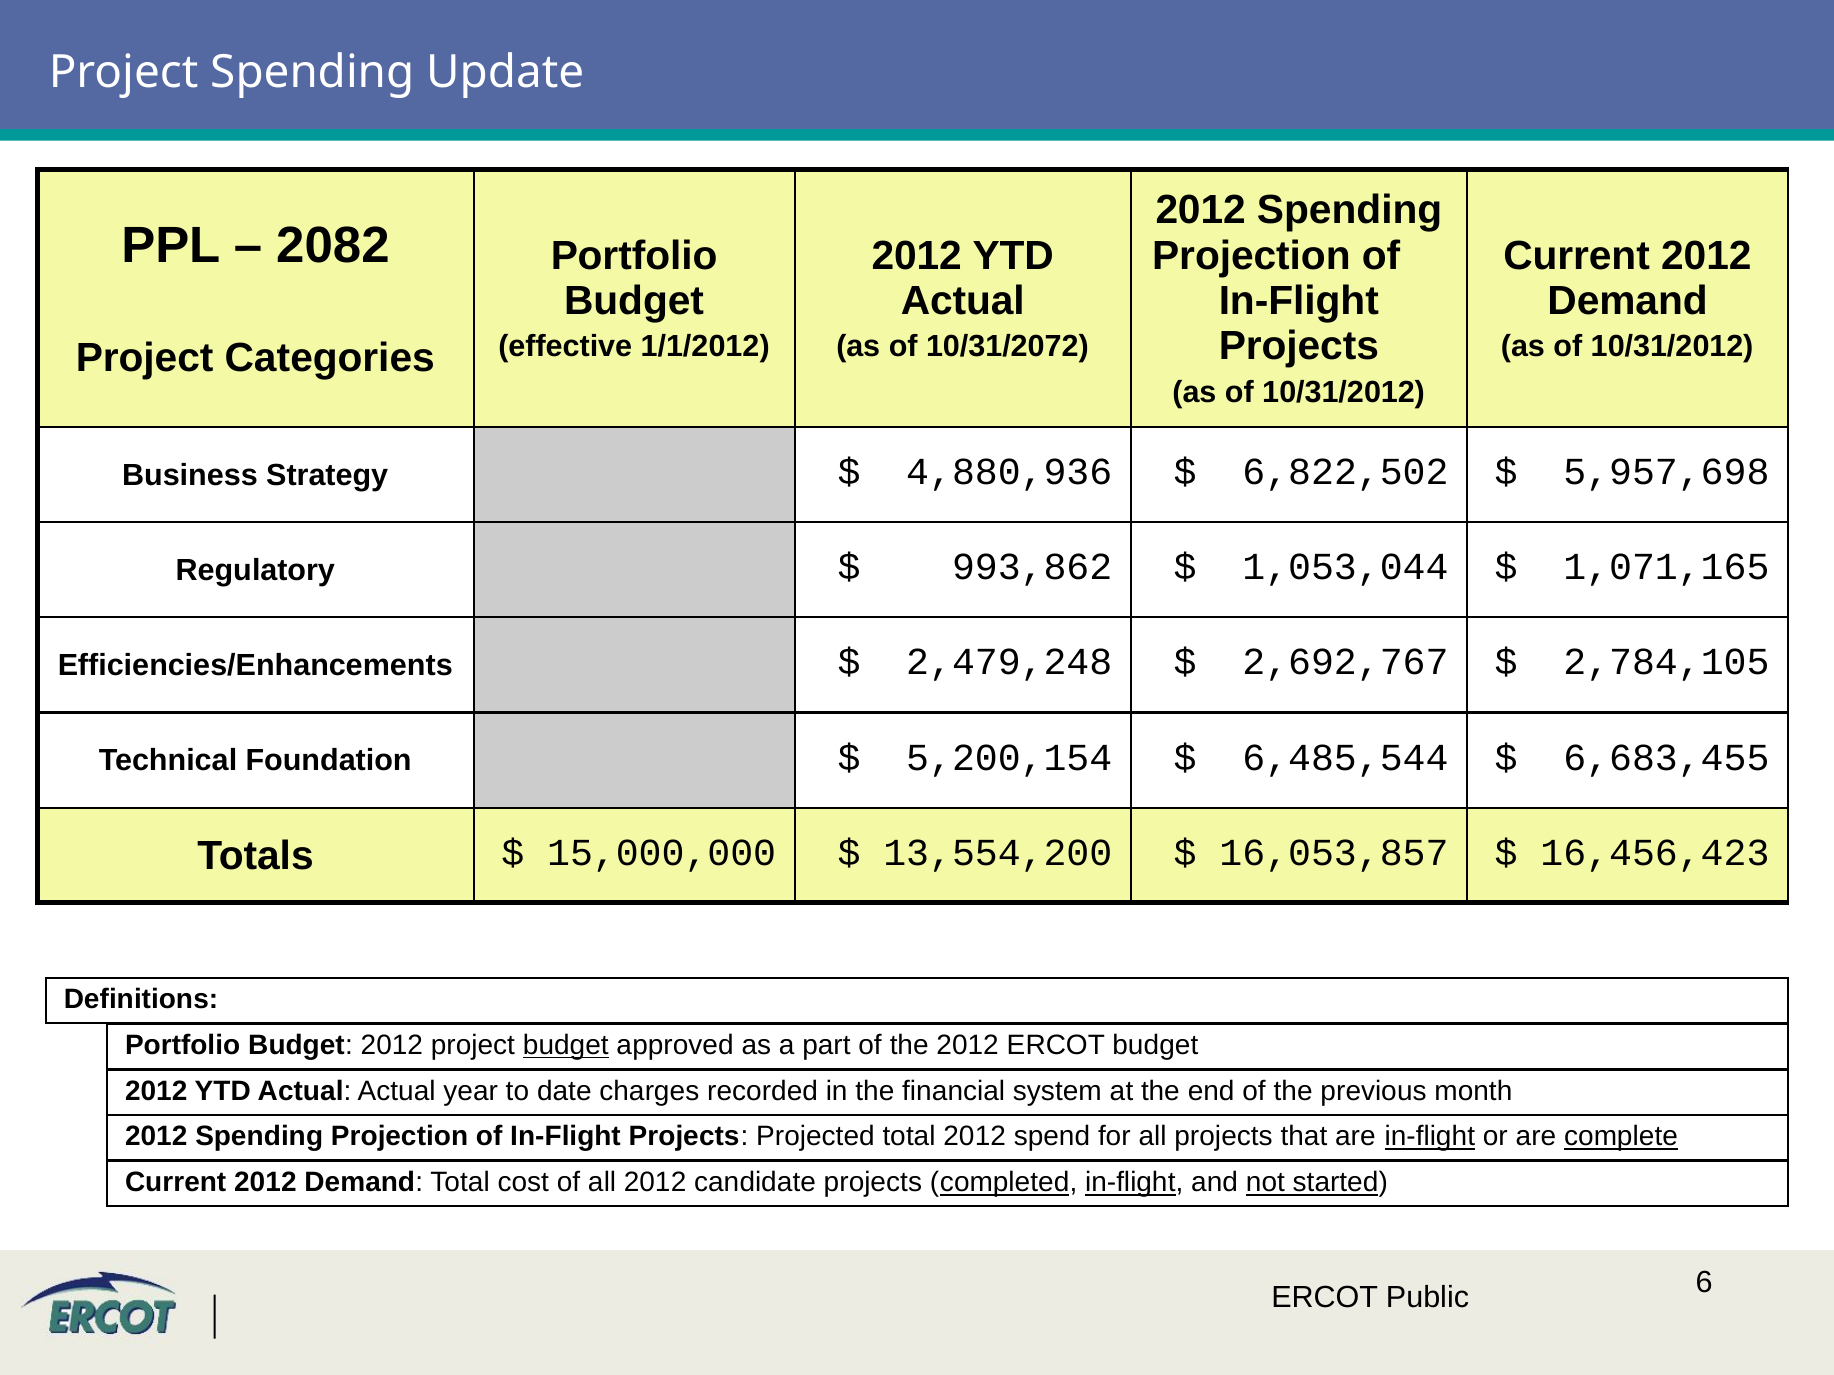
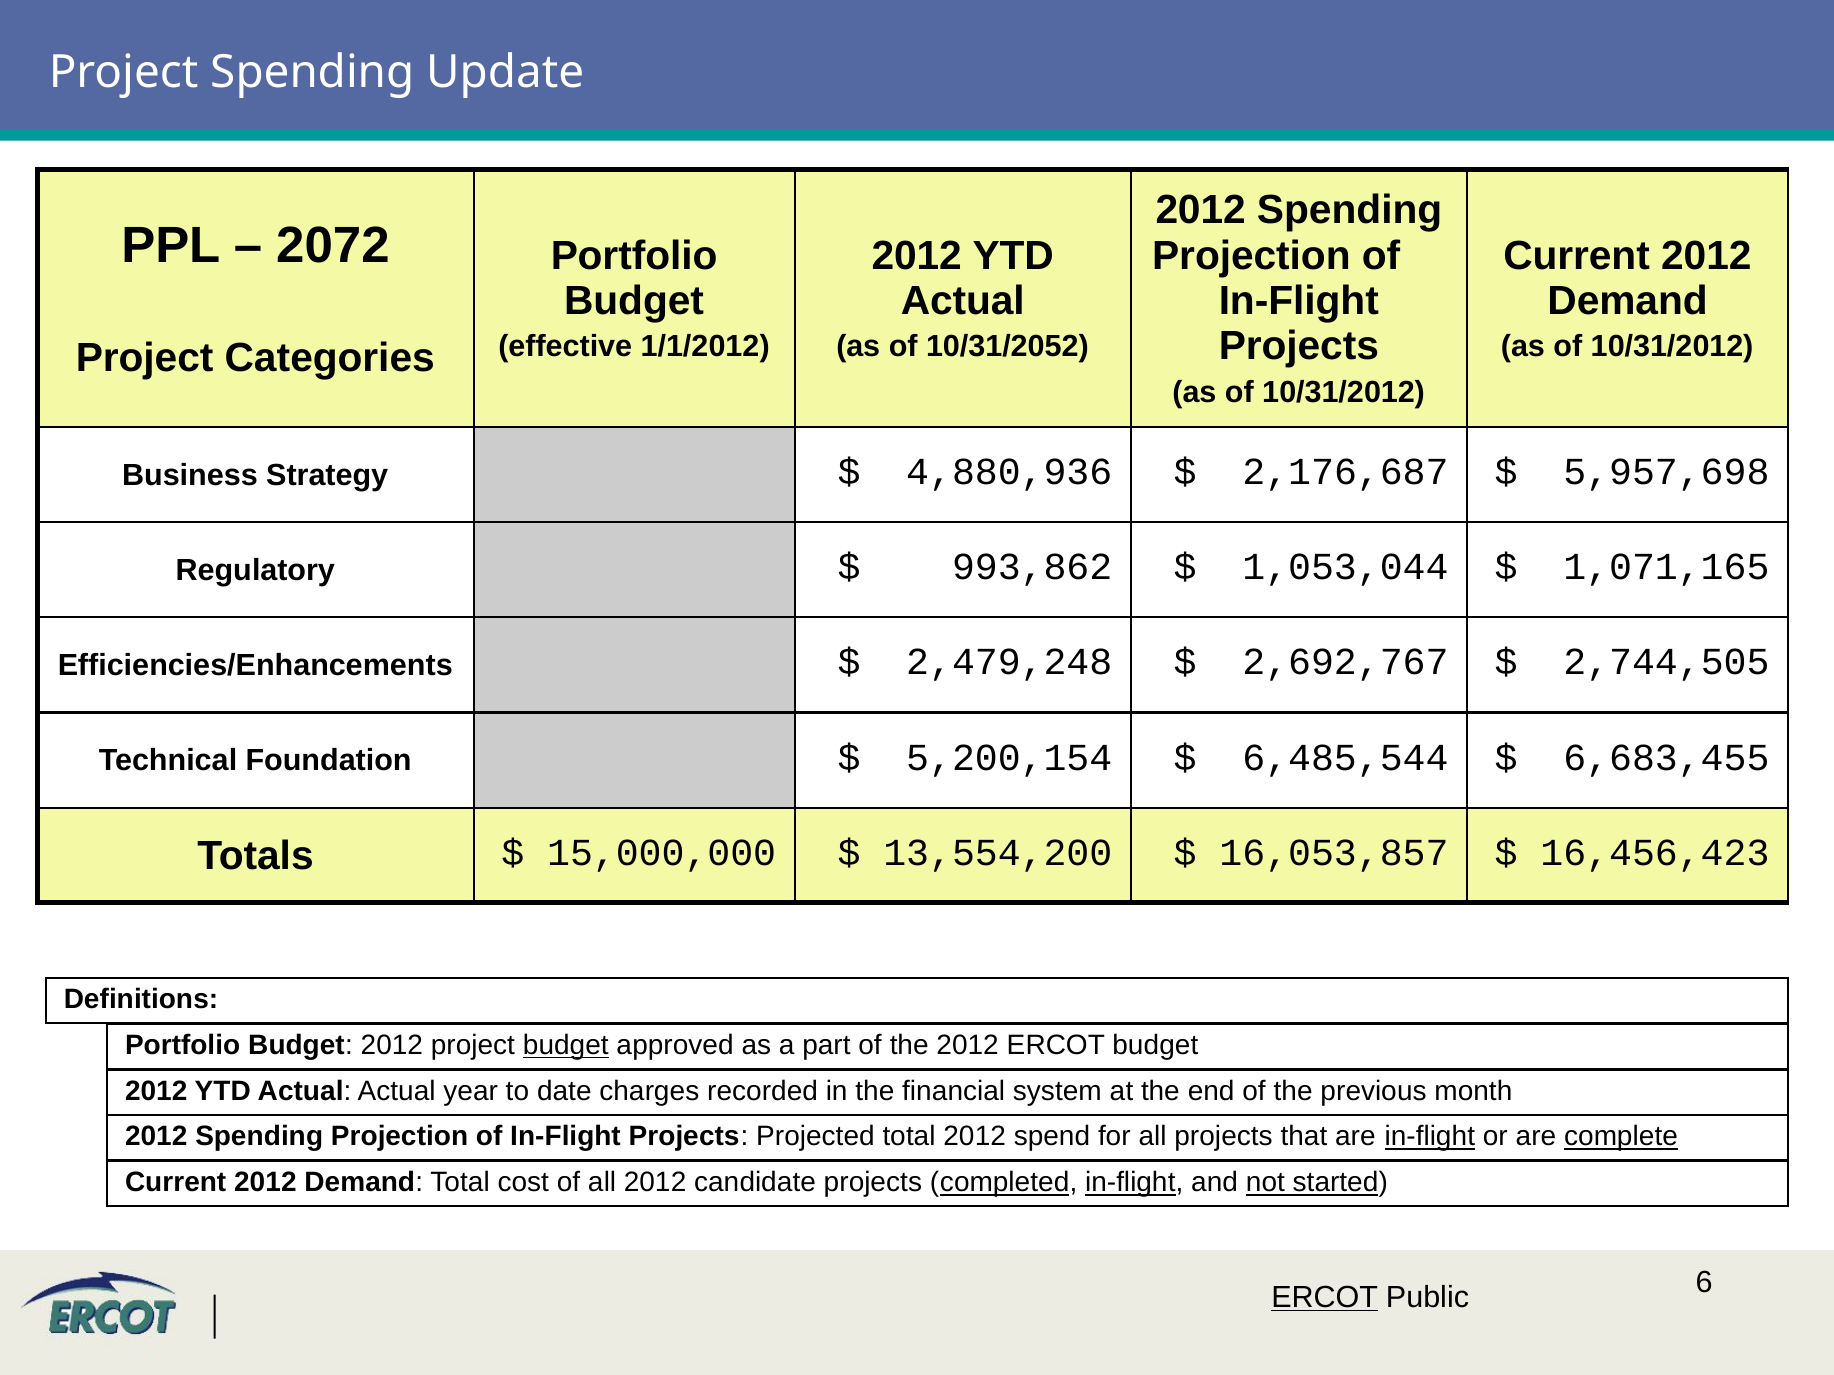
2082: 2082 -> 2072
10/31/2072: 10/31/2072 -> 10/31/2052
6,822,502: 6,822,502 -> 2,176,687
2,784,105: 2,784,105 -> 2,744,505
ERCOT at (1325, 1298) underline: none -> present
